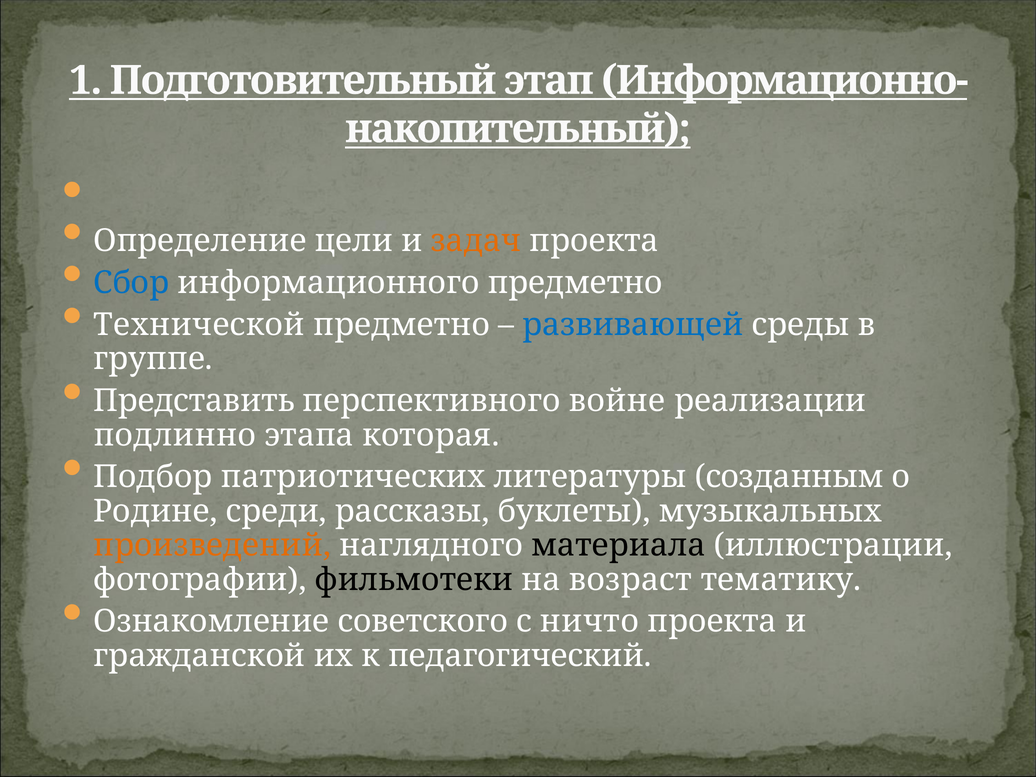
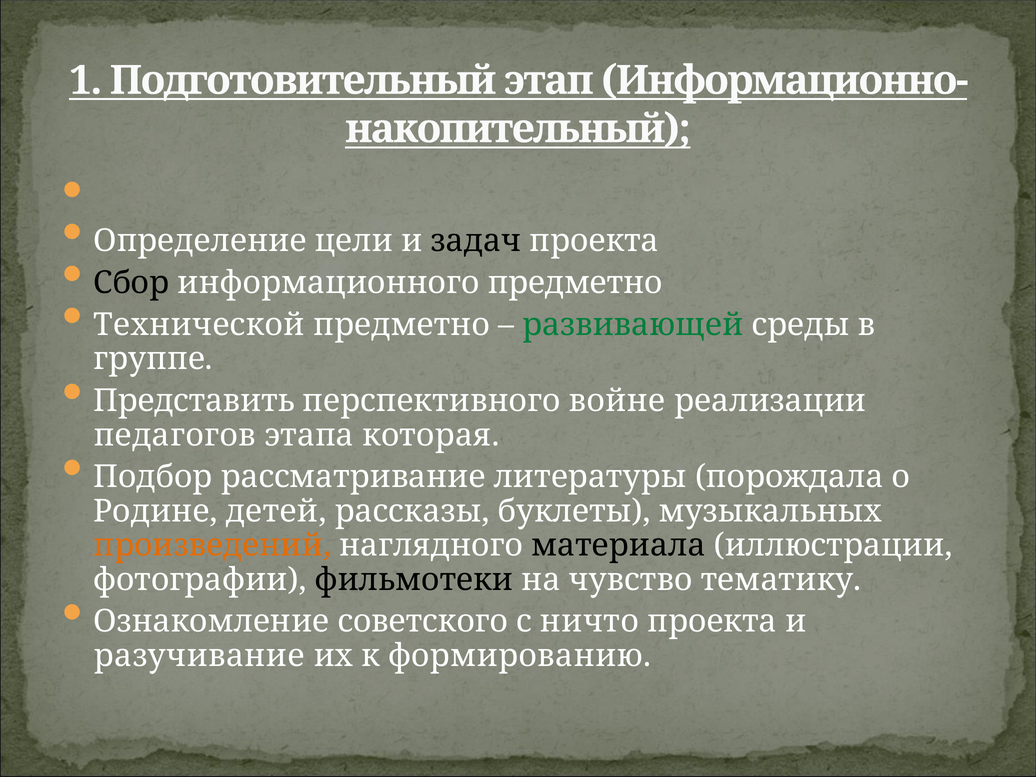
задач colour: orange -> black
Сбор colour: blue -> black
развивающей colour: blue -> green
подлинно: подлинно -> педагогов
патриотических: патриотических -> рассматривание
созданным: созданным -> порождала
среди: среди -> детей
возраст: возраст -> чувство
гражданской: гражданской -> разучивание
педагогический: педагогический -> формированию
